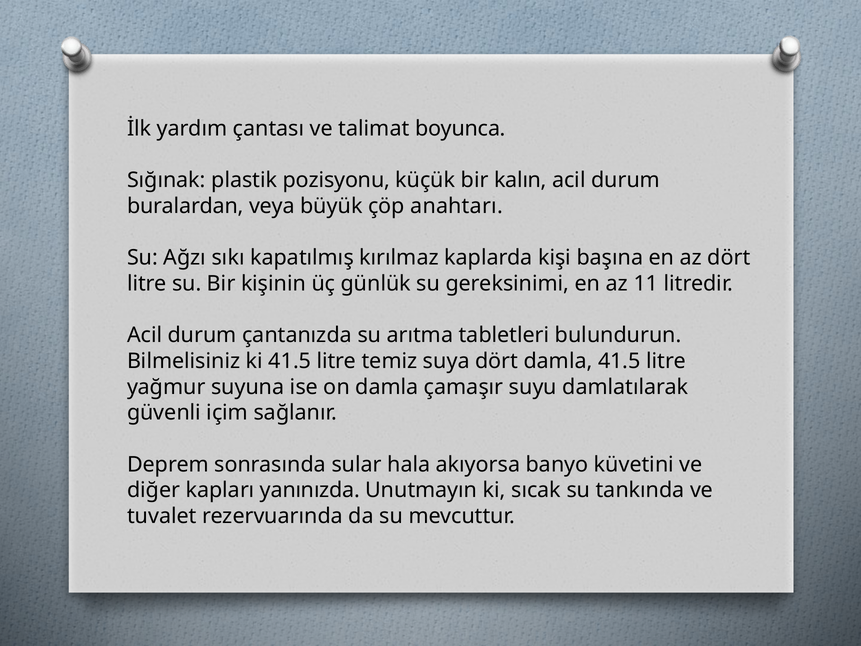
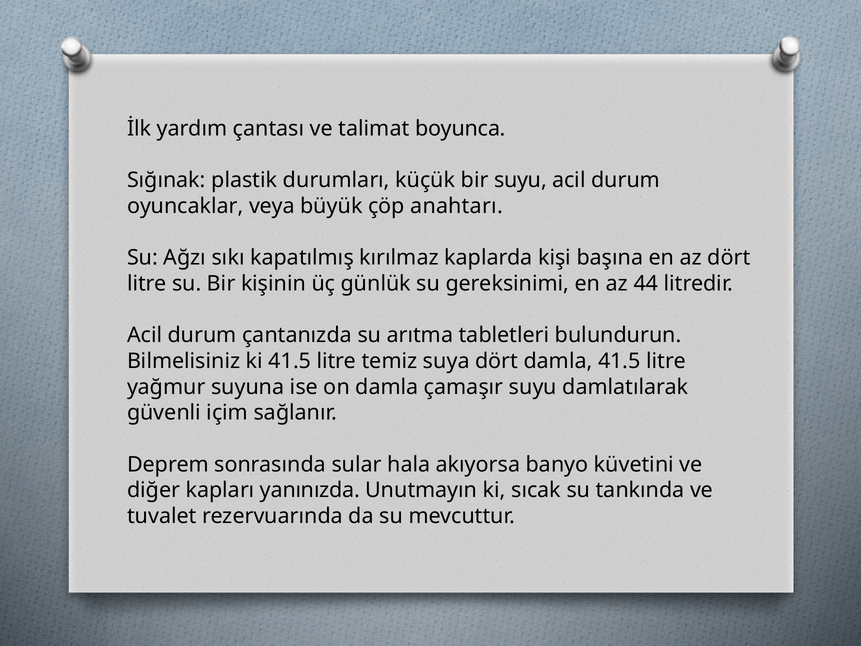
pozisyonu: pozisyonu -> durumları
bir kalın: kalın -> suyu
buralardan: buralardan -> oyuncaklar
11: 11 -> 44
